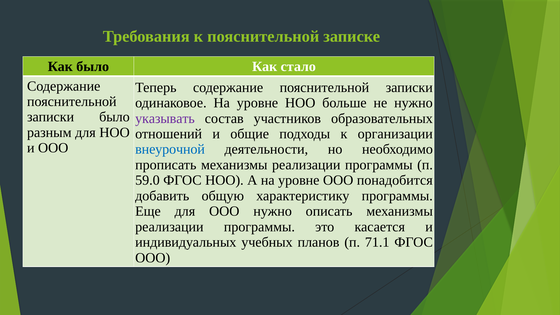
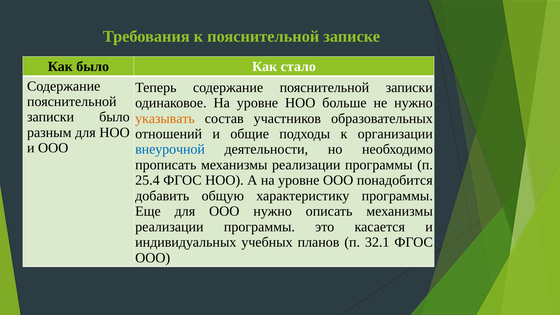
указывать colour: purple -> orange
59.0: 59.0 -> 25.4
71.1: 71.1 -> 32.1
